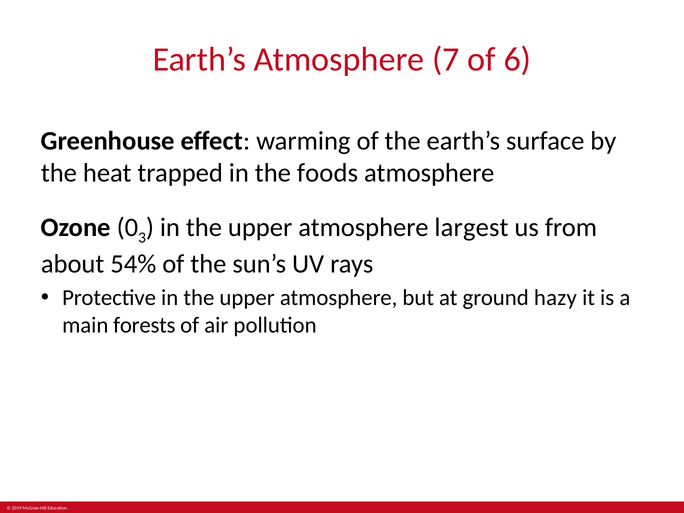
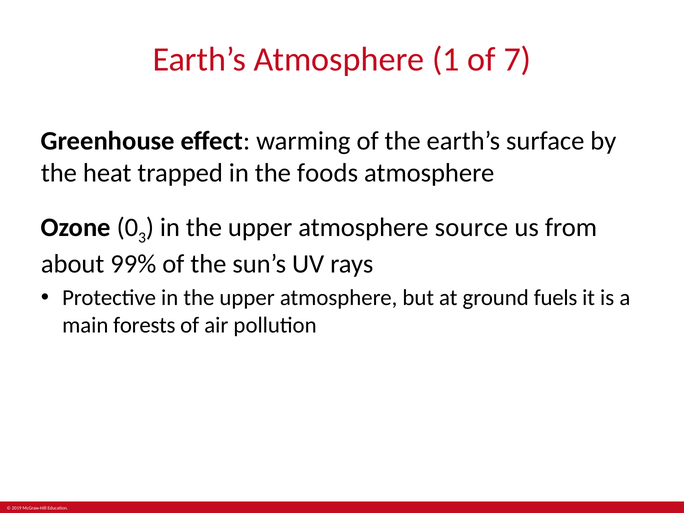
7: 7 -> 1
6: 6 -> 7
largest: largest -> source
54%: 54% -> 99%
hazy: hazy -> fuels
